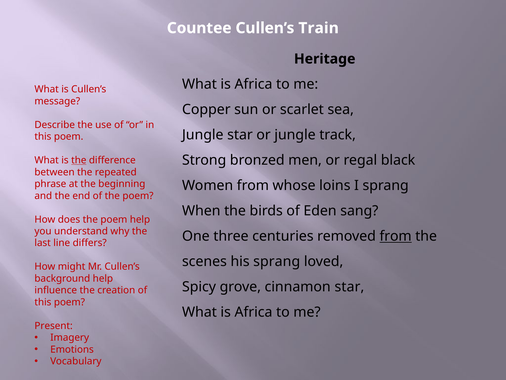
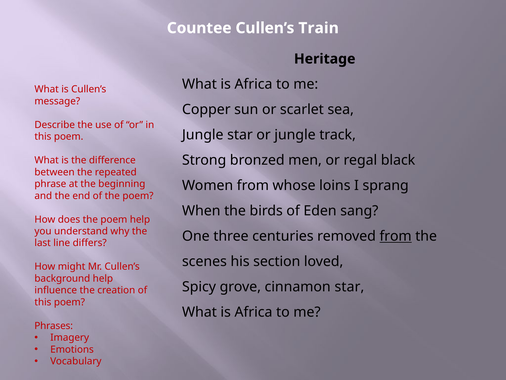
the at (79, 160) underline: present -> none
his sprang: sprang -> section
Present: Present -> Phrases
